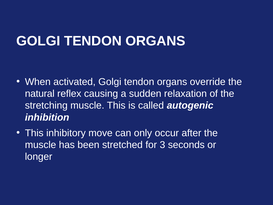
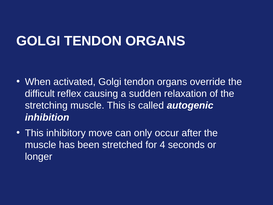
natural: natural -> difficult
3: 3 -> 4
